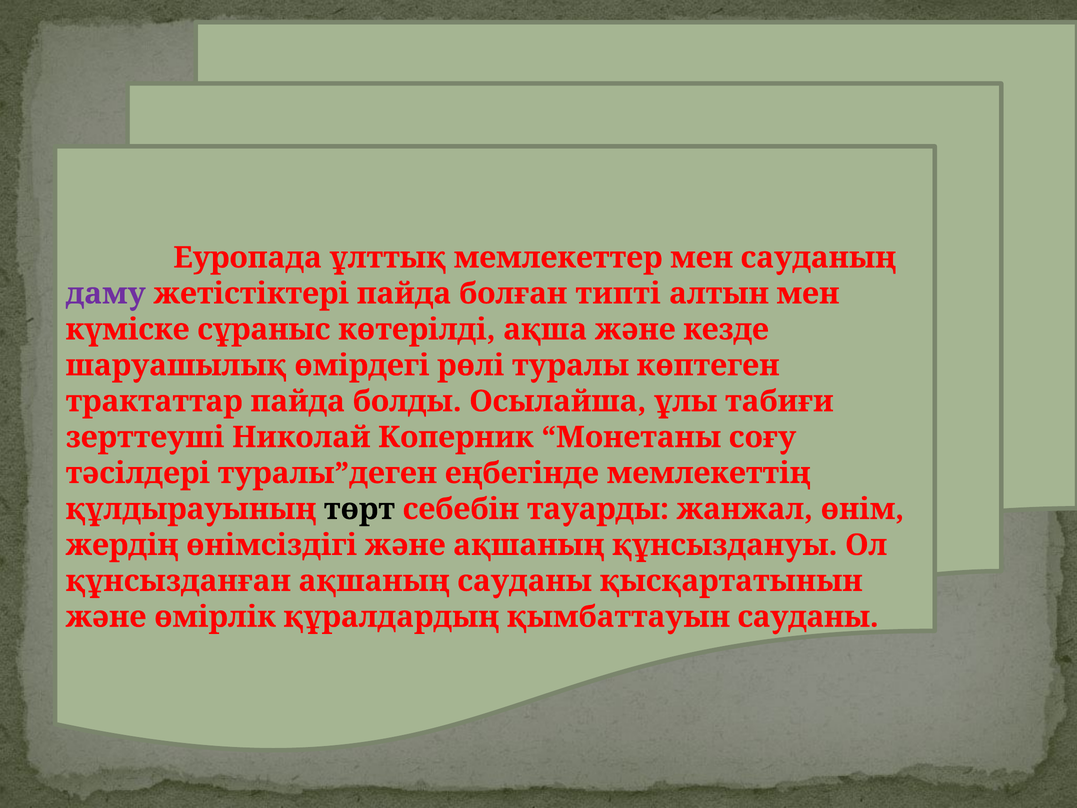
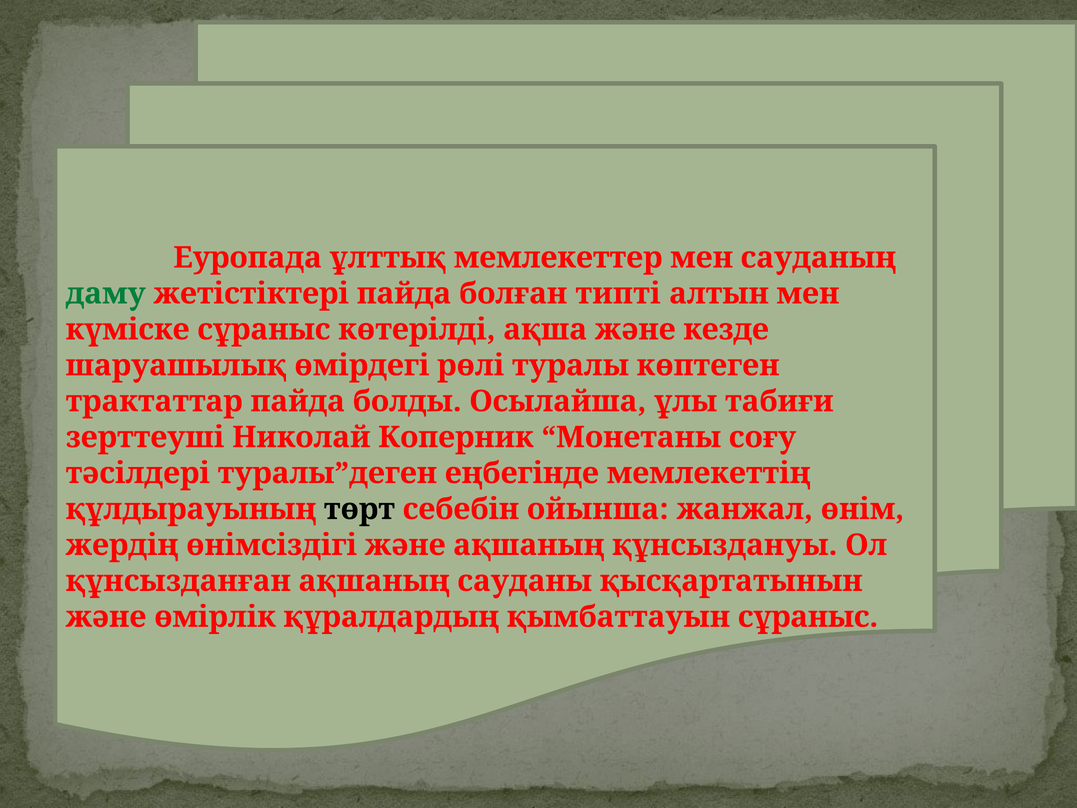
даму colour: purple -> green
тауарды: тауарды -> ойынша
қымбаттауын сауданы: сауданы -> сұраныс
